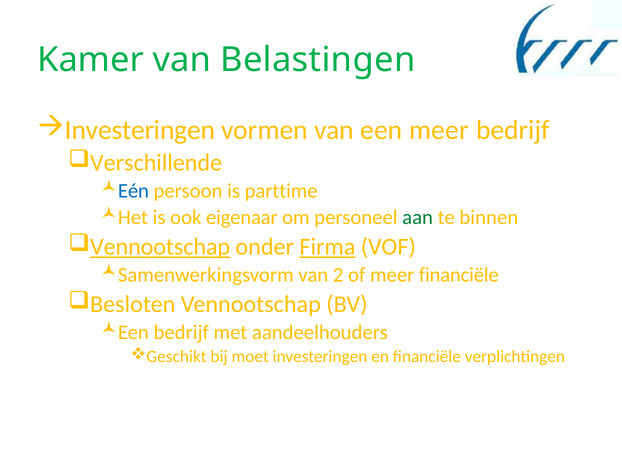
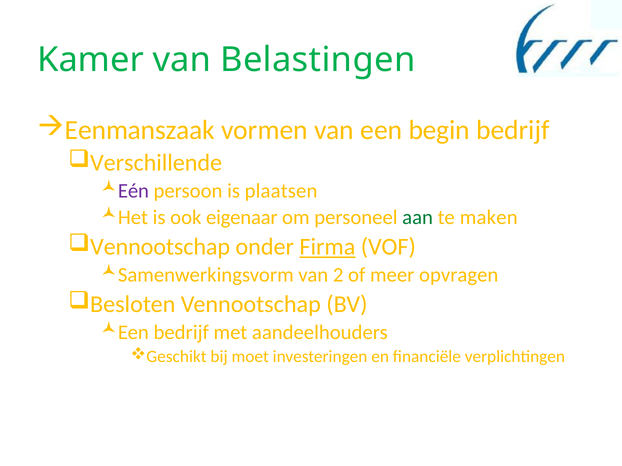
Investeringen at (140, 130): Investeringen -> Eenmanszaak
een meer: meer -> begin
Eén colour: blue -> purple
parttime: parttime -> plaatsen
binnen: binnen -> maken
Vennootschap at (160, 247) underline: present -> none
meer financiële: financiële -> opvragen
